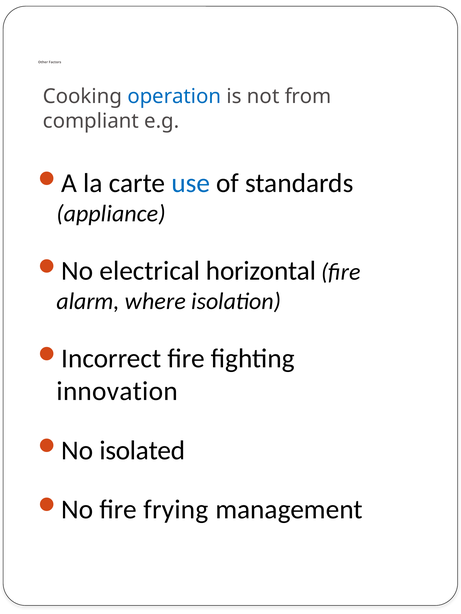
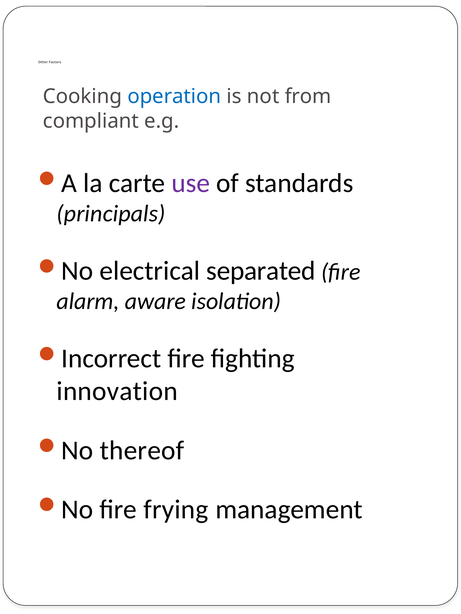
use colour: blue -> purple
appliance: appliance -> principals
horizontal: horizontal -> separated
where: where -> aware
isolated: isolated -> thereof
